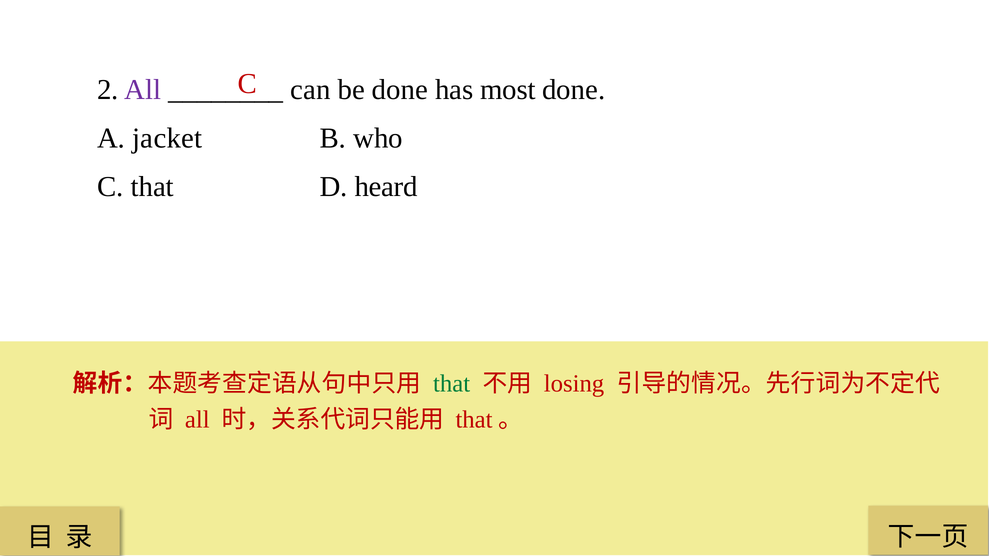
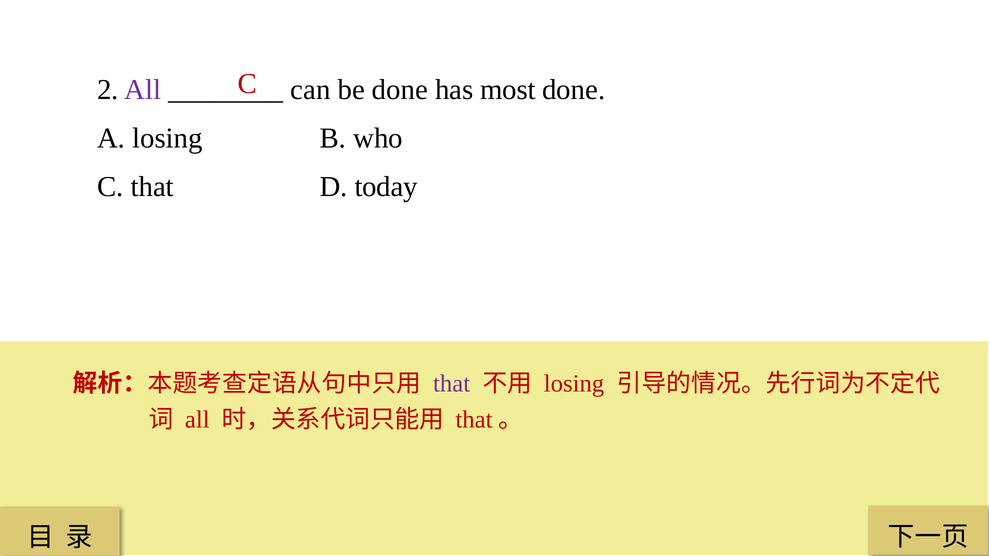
A jacket: jacket -> losing
heard: heard -> today
that at (452, 384) colour: green -> purple
